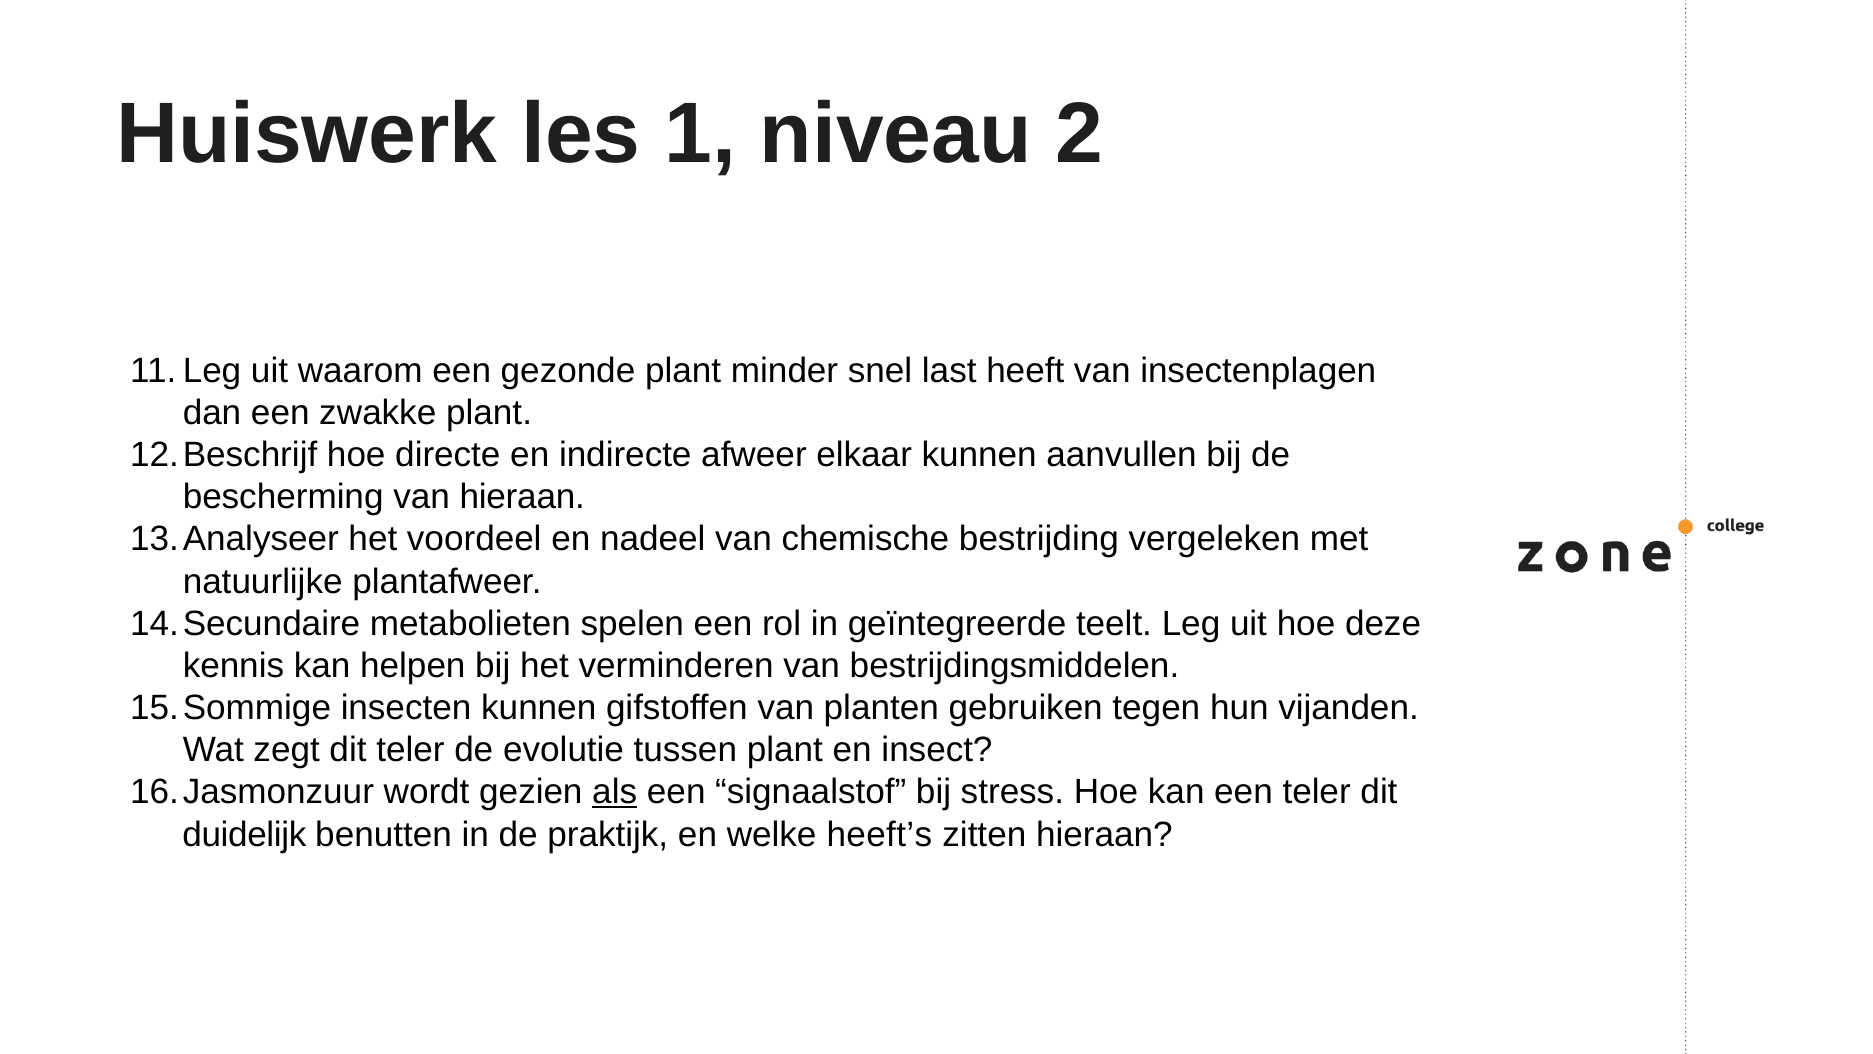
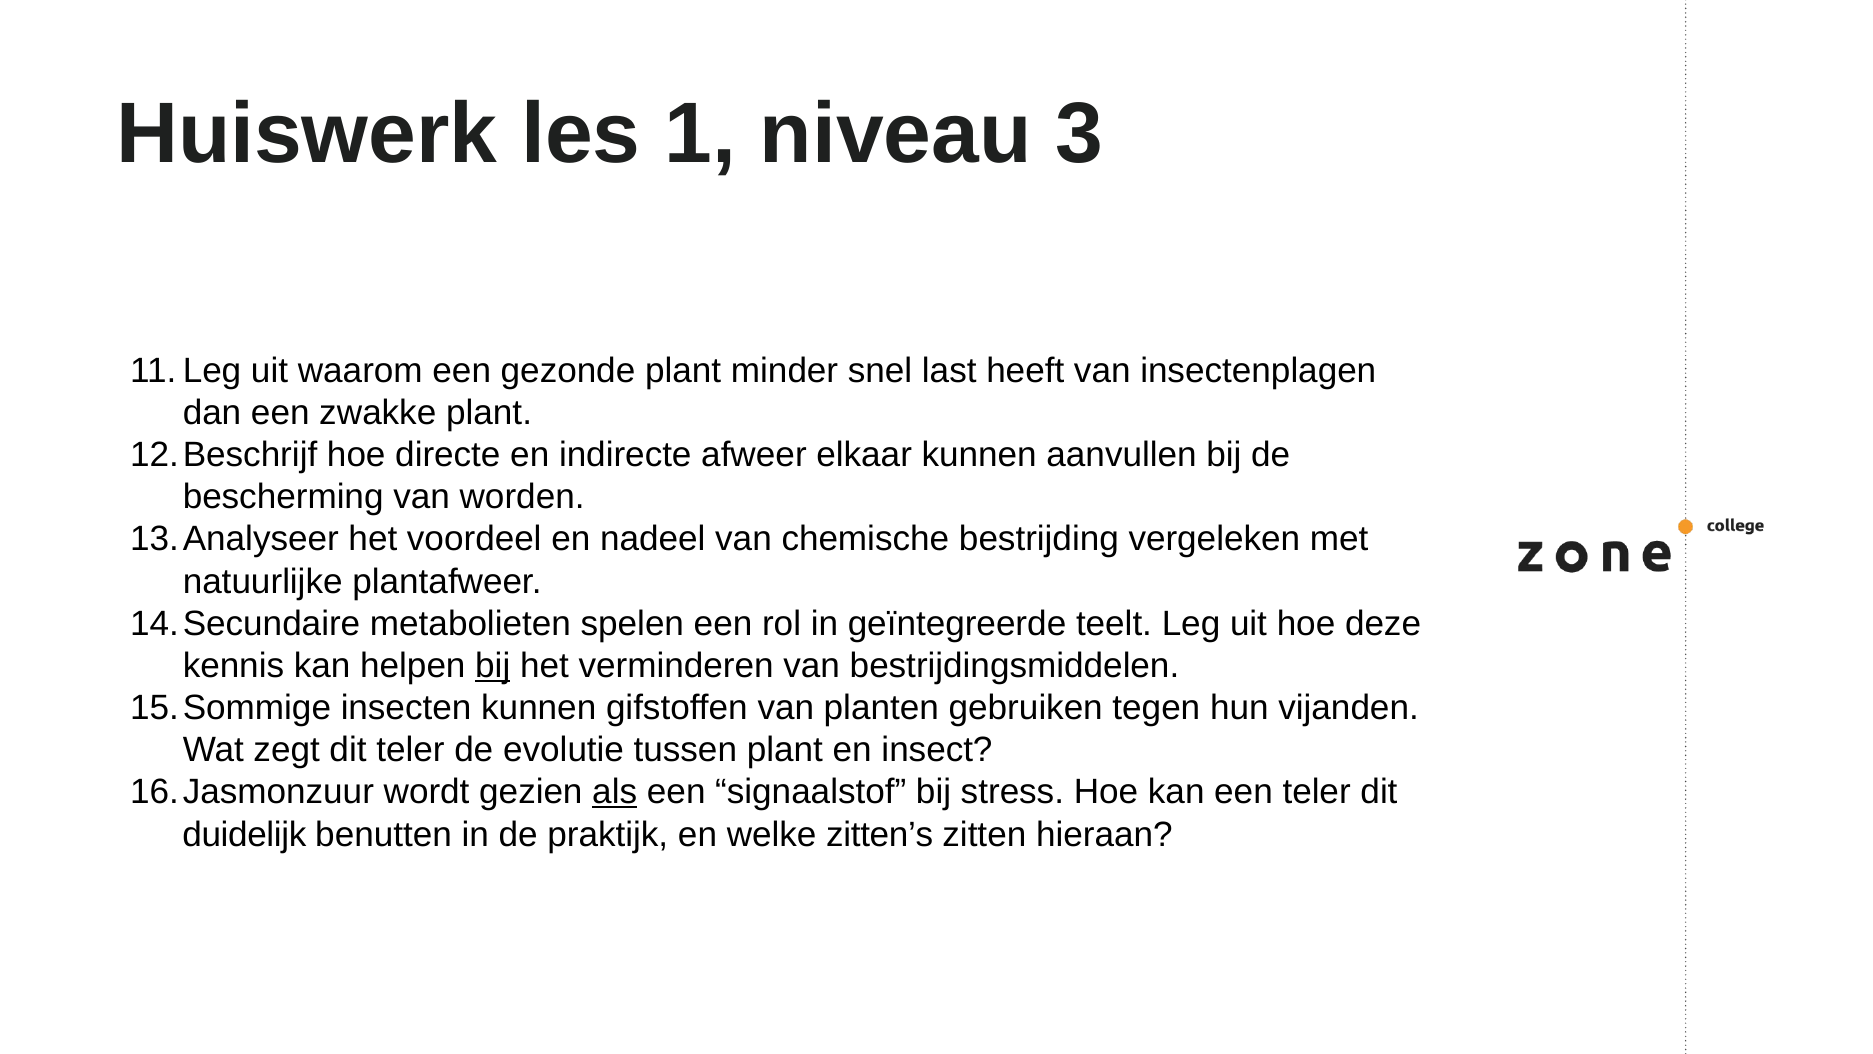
2: 2 -> 3
van hieraan: hieraan -> worden
bij at (493, 666) underline: none -> present
heeft’s: heeft’s -> zitten’s
